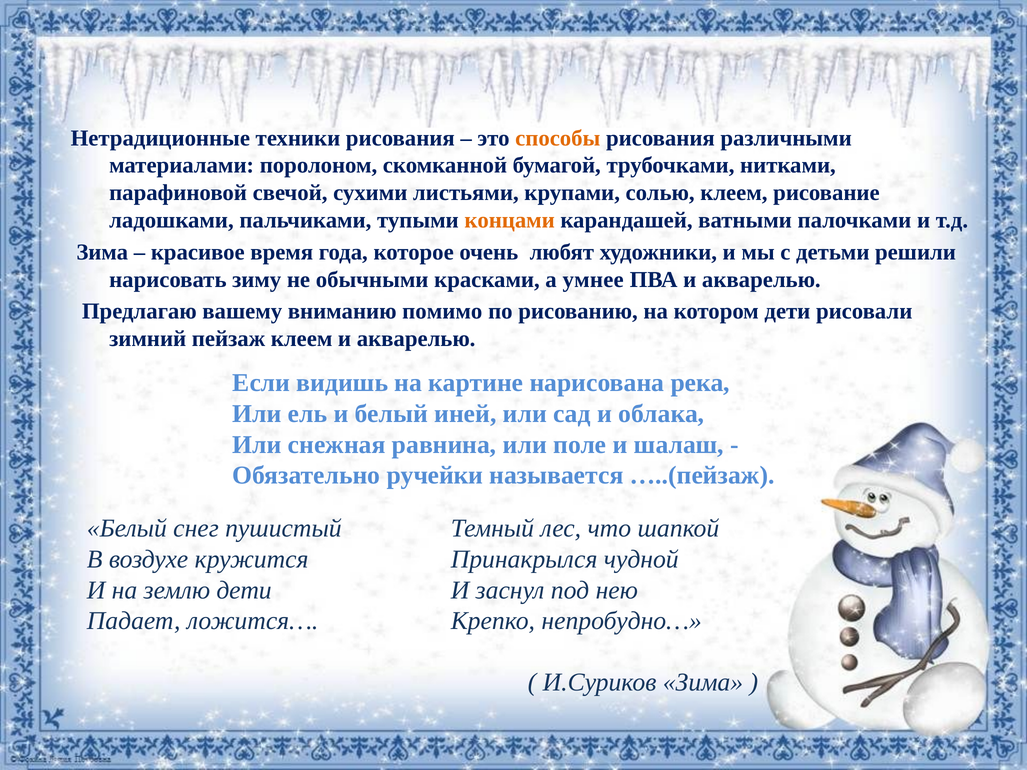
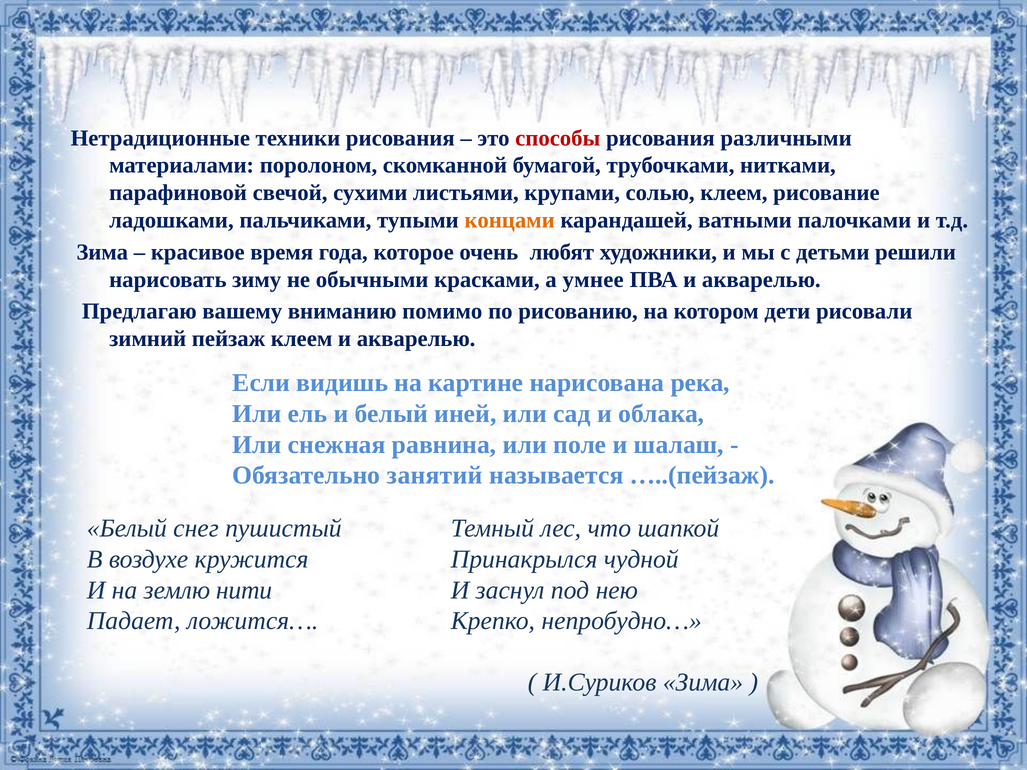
способы colour: orange -> red
ручейки: ручейки -> занятий
землю дети: дети -> нити
